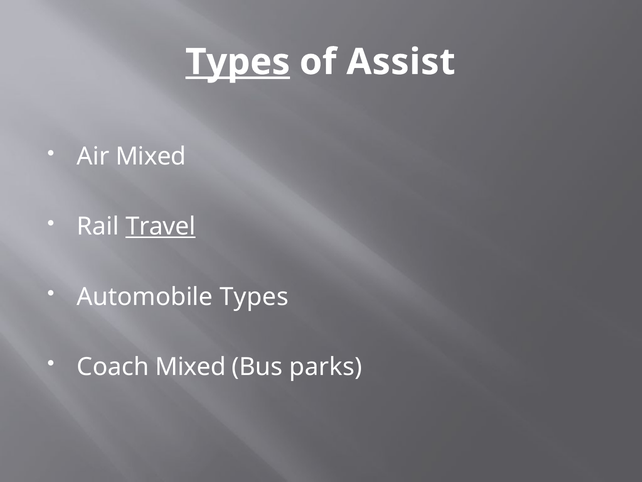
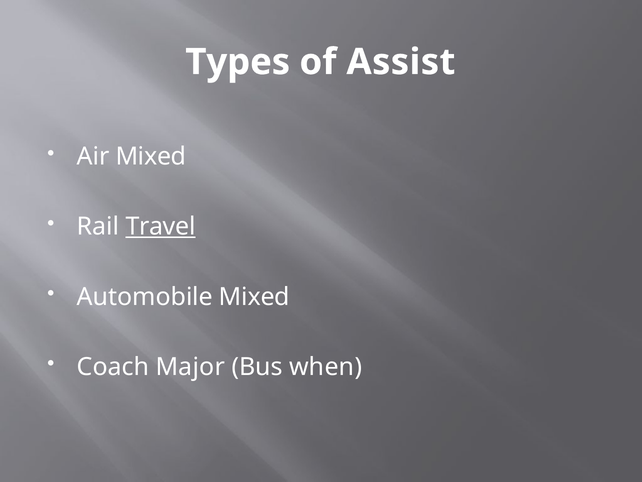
Types at (238, 62) underline: present -> none
Automobile Types: Types -> Mixed
Coach Mixed: Mixed -> Major
parks: parks -> when
